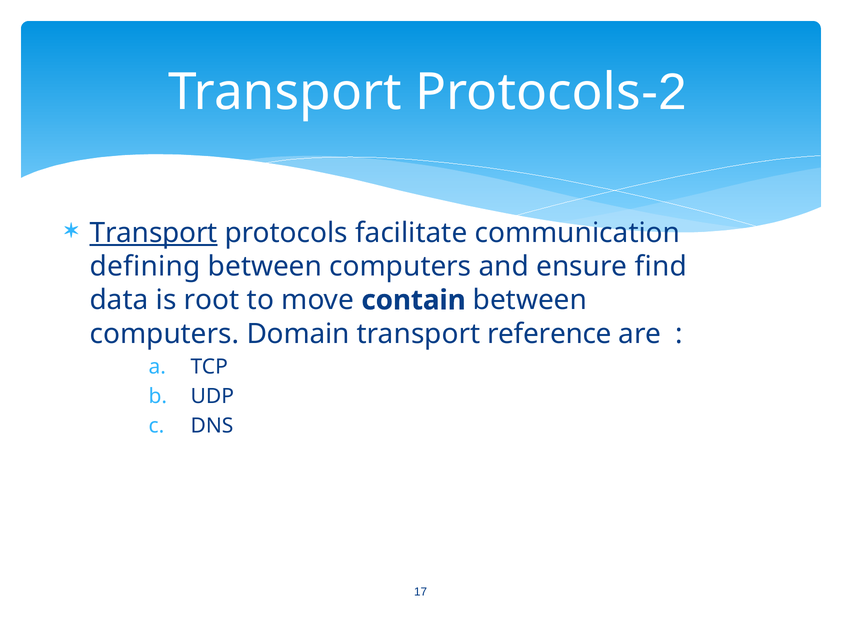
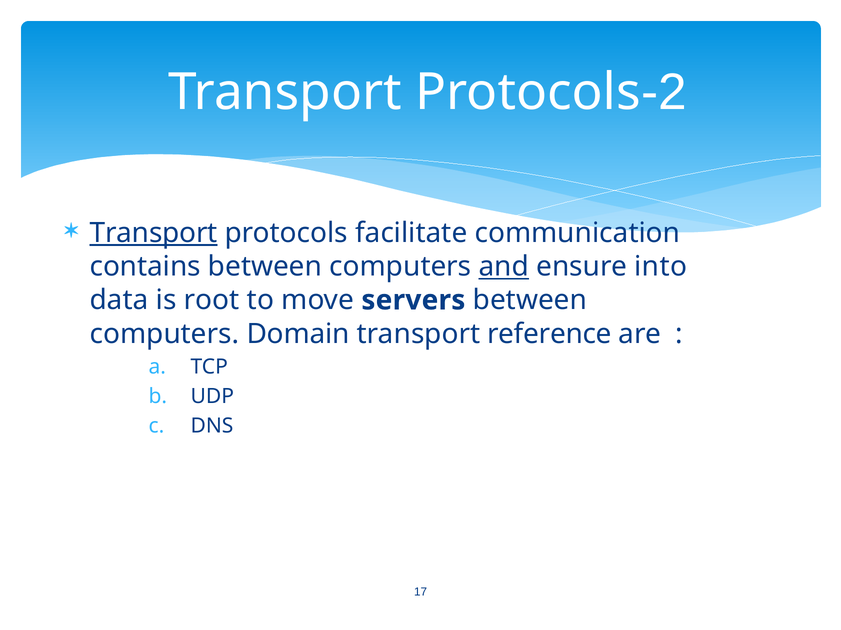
defining: defining -> contains
and underline: none -> present
find: find -> into
contain: contain -> servers
